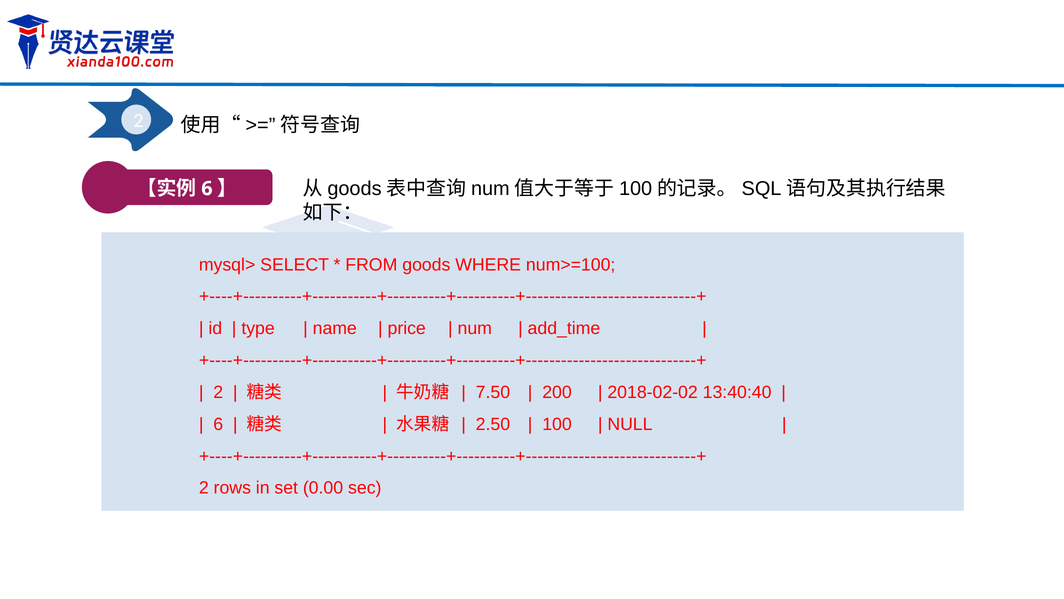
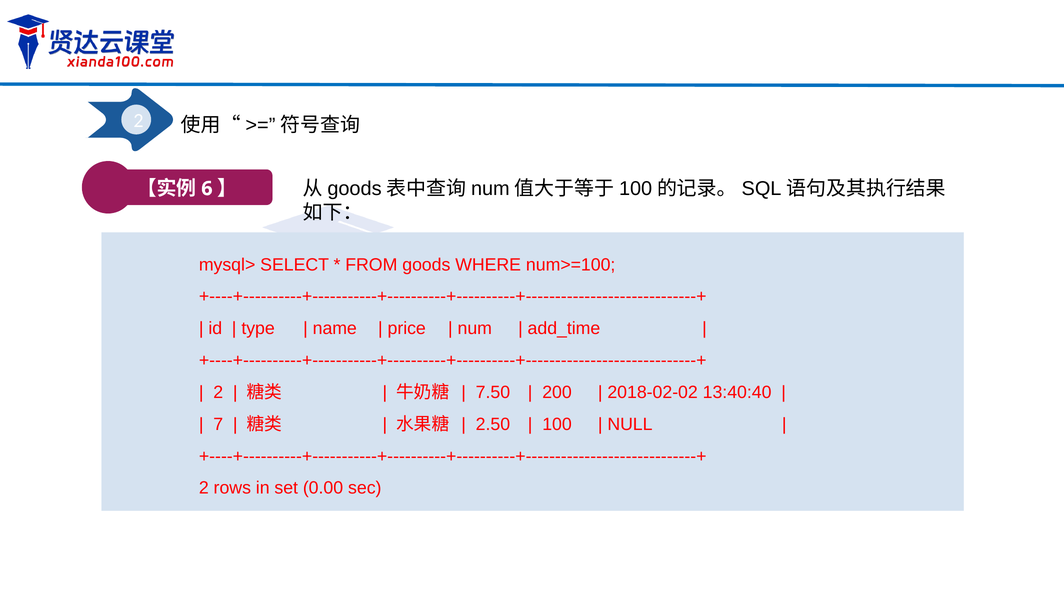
6 at (218, 424): 6 -> 7
